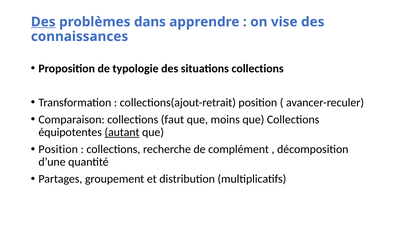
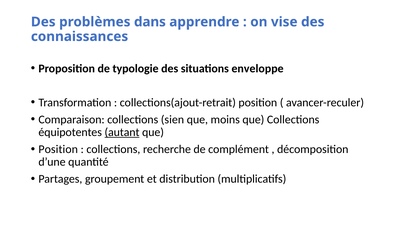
Des at (43, 22) underline: present -> none
situations collections: collections -> enveloppe
faut: faut -> sien
